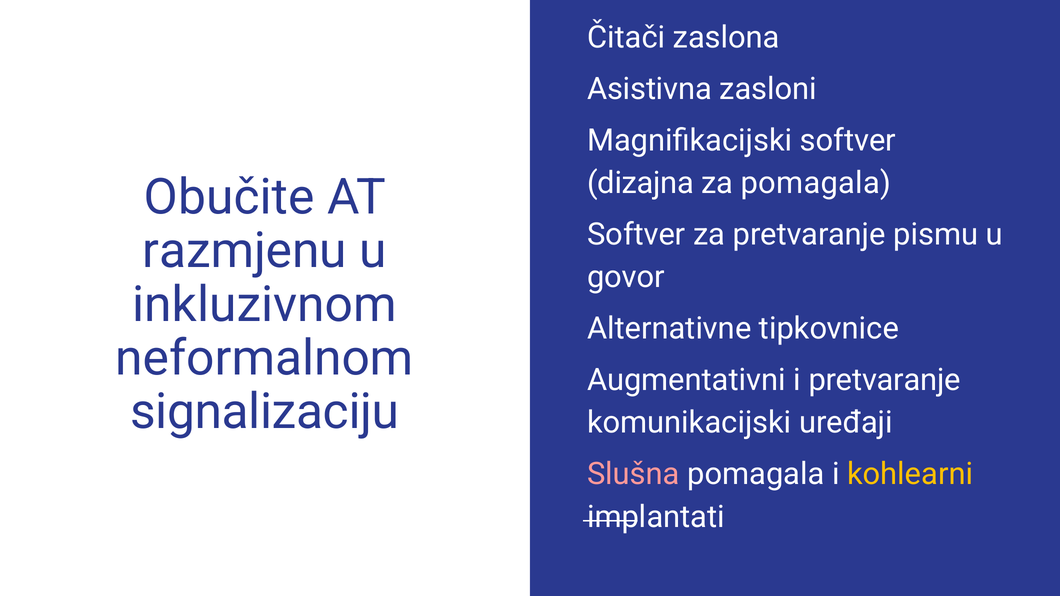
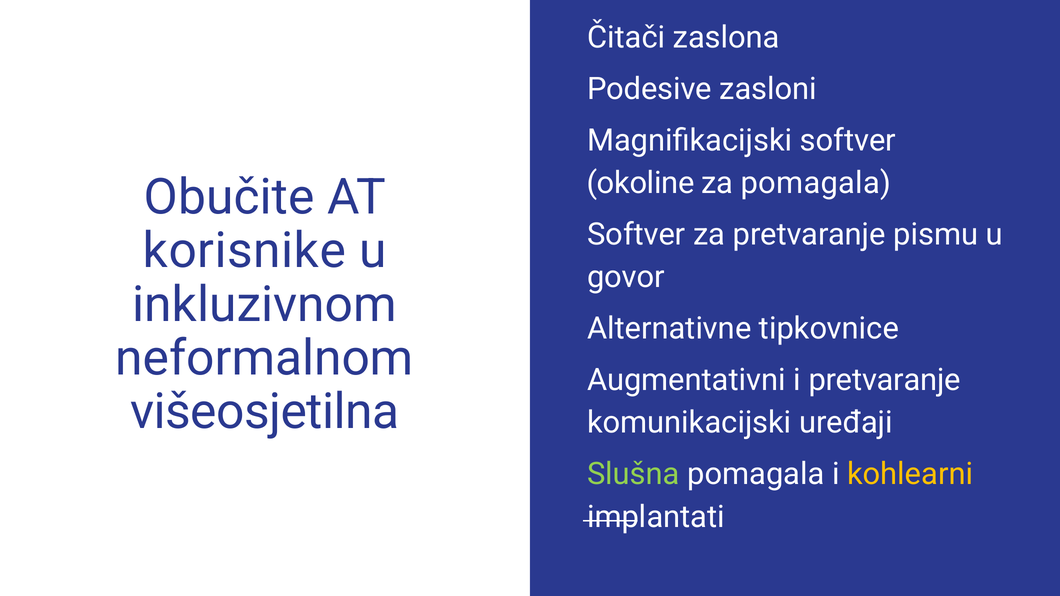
Asistivna: Asistivna -> Podesive
dizajna: dizajna -> okoline
razmjenu: razmjenu -> korisnike
signalizaciju: signalizaciju -> višeosjetilna
Slušna colour: pink -> light green
